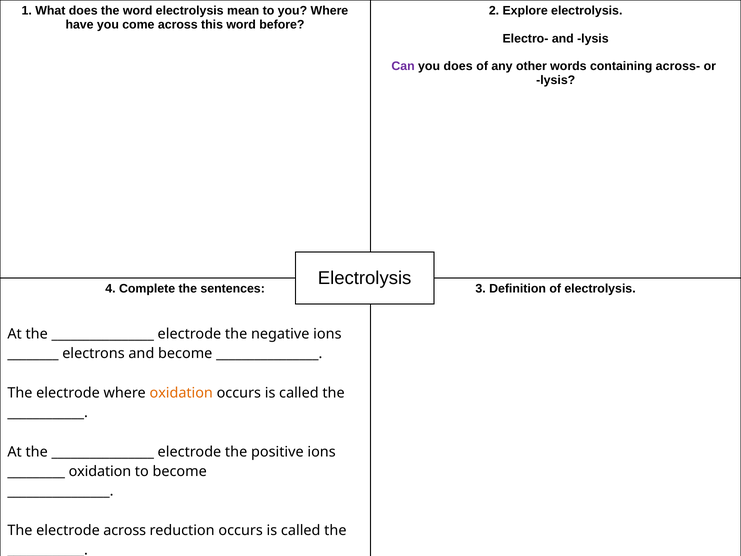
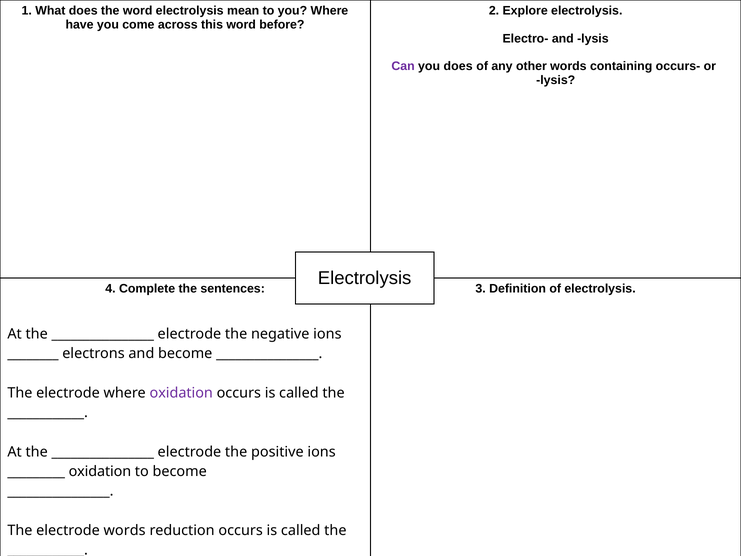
across-: across- -> occurs-
oxidation at (181, 393) colour: orange -> purple
electrode across: across -> words
